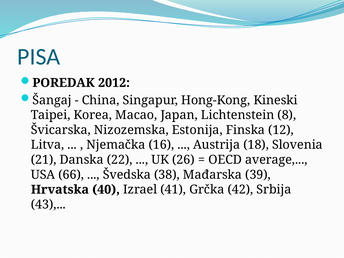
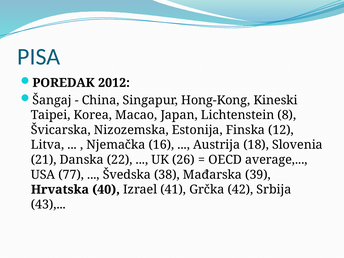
66: 66 -> 77
